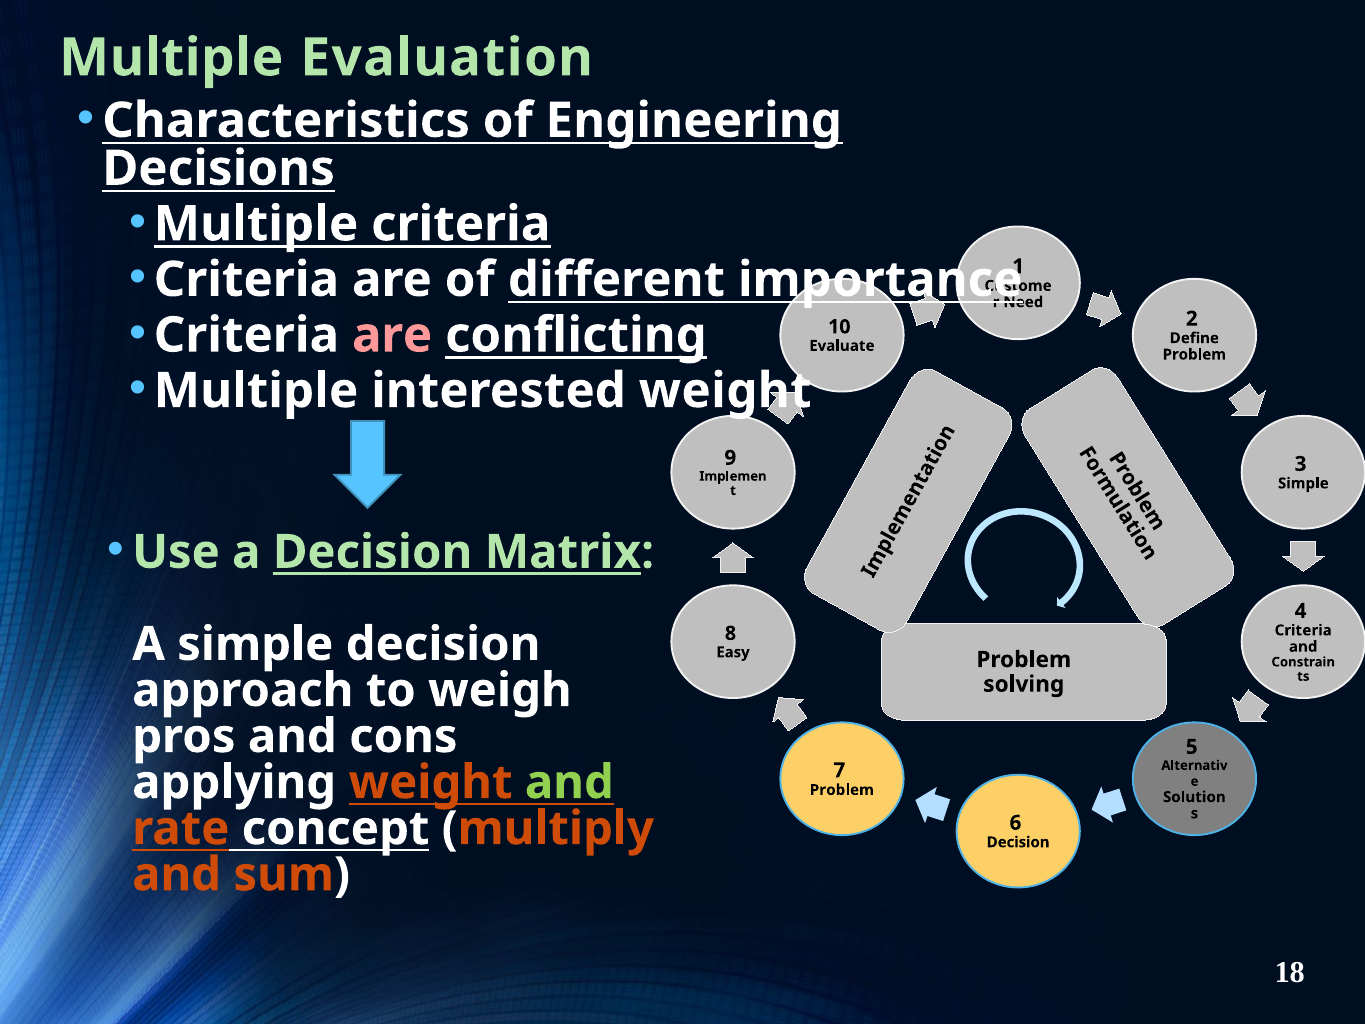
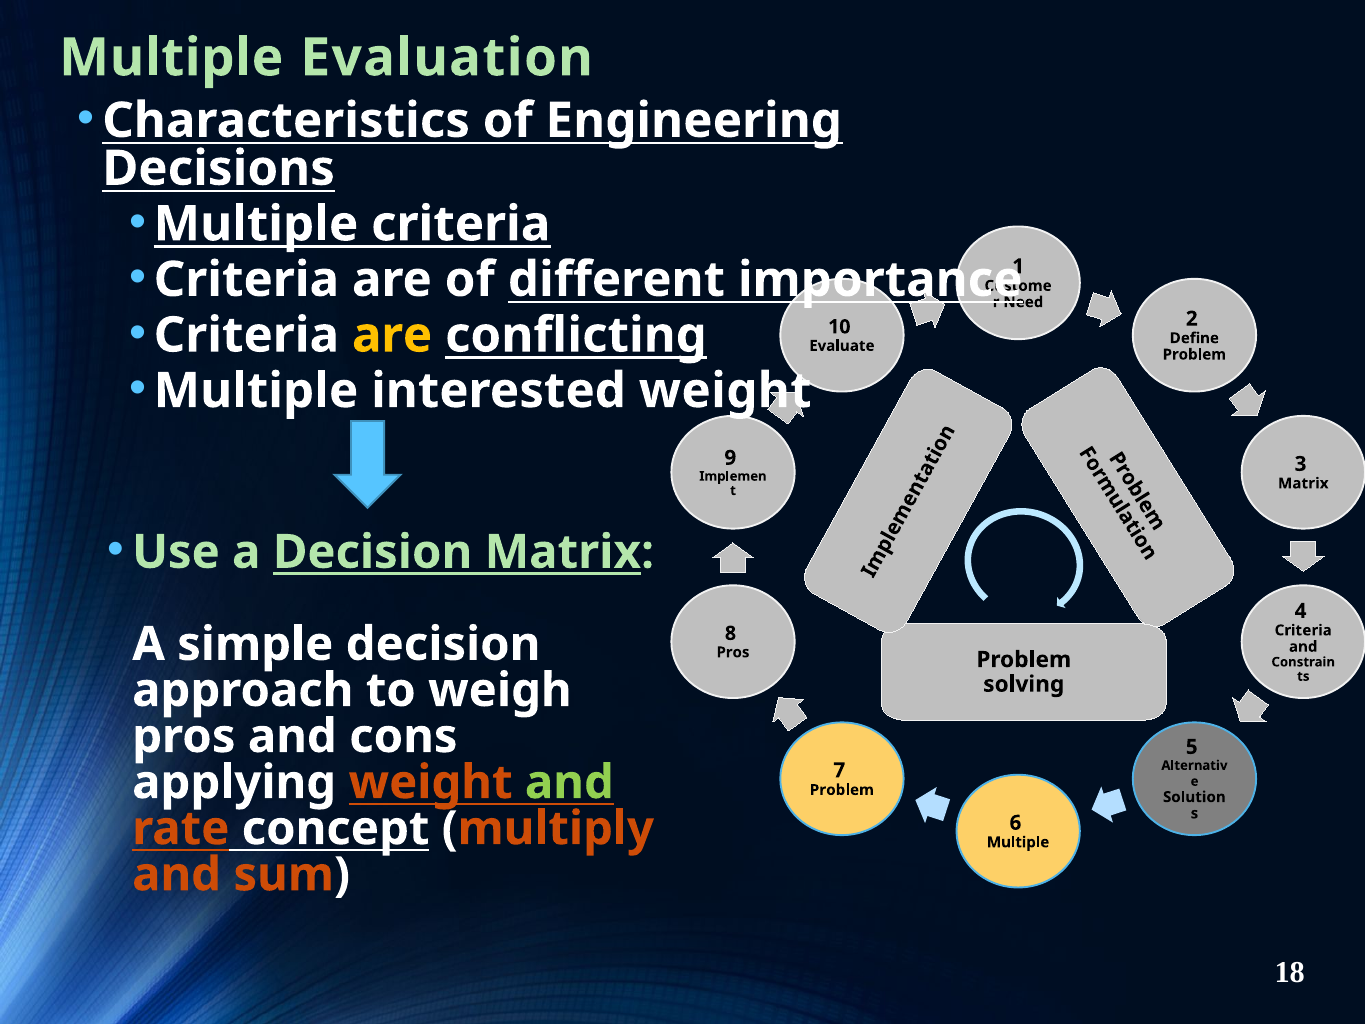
are at (392, 335) colour: pink -> yellow
Simple at (1303, 483): Simple -> Matrix
Easy at (733, 652): Easy -> Pros
Decision at (1018, 842): Decision -> Multiple
